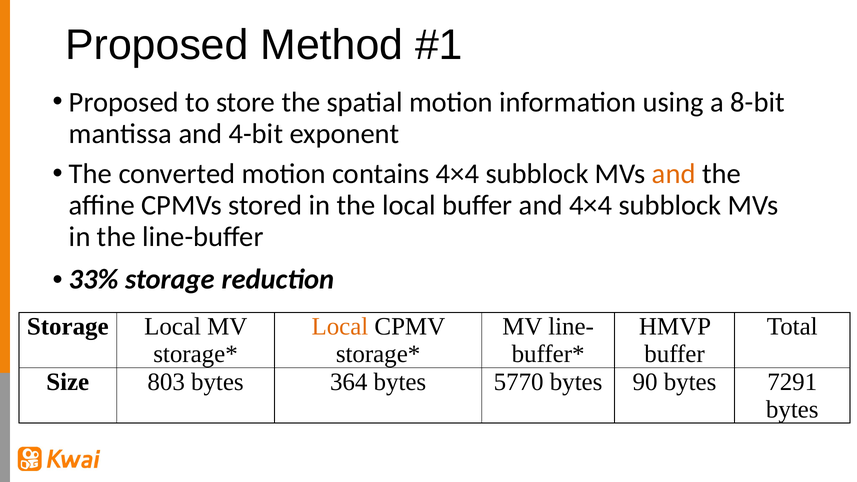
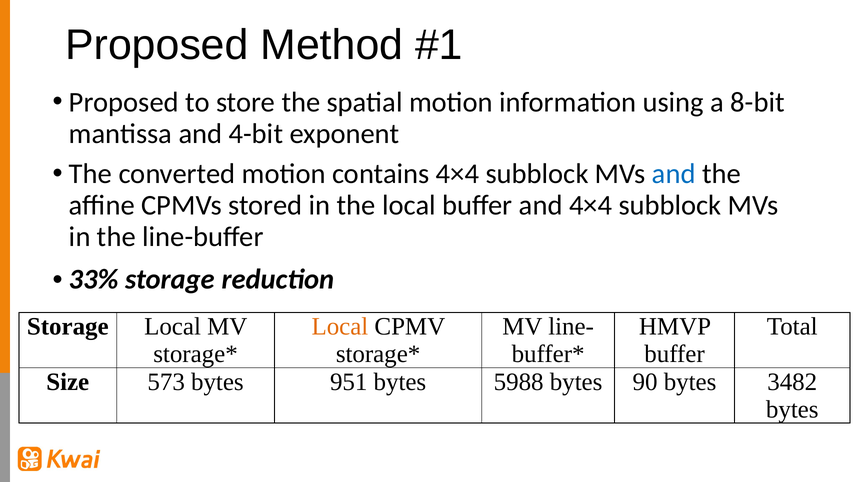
and at (674, 174) colour: orange -> blue
803: 803 -> 573
364: 364 -> 951
5770: 5770 -> 5988
7291: 7291 -> 3482
